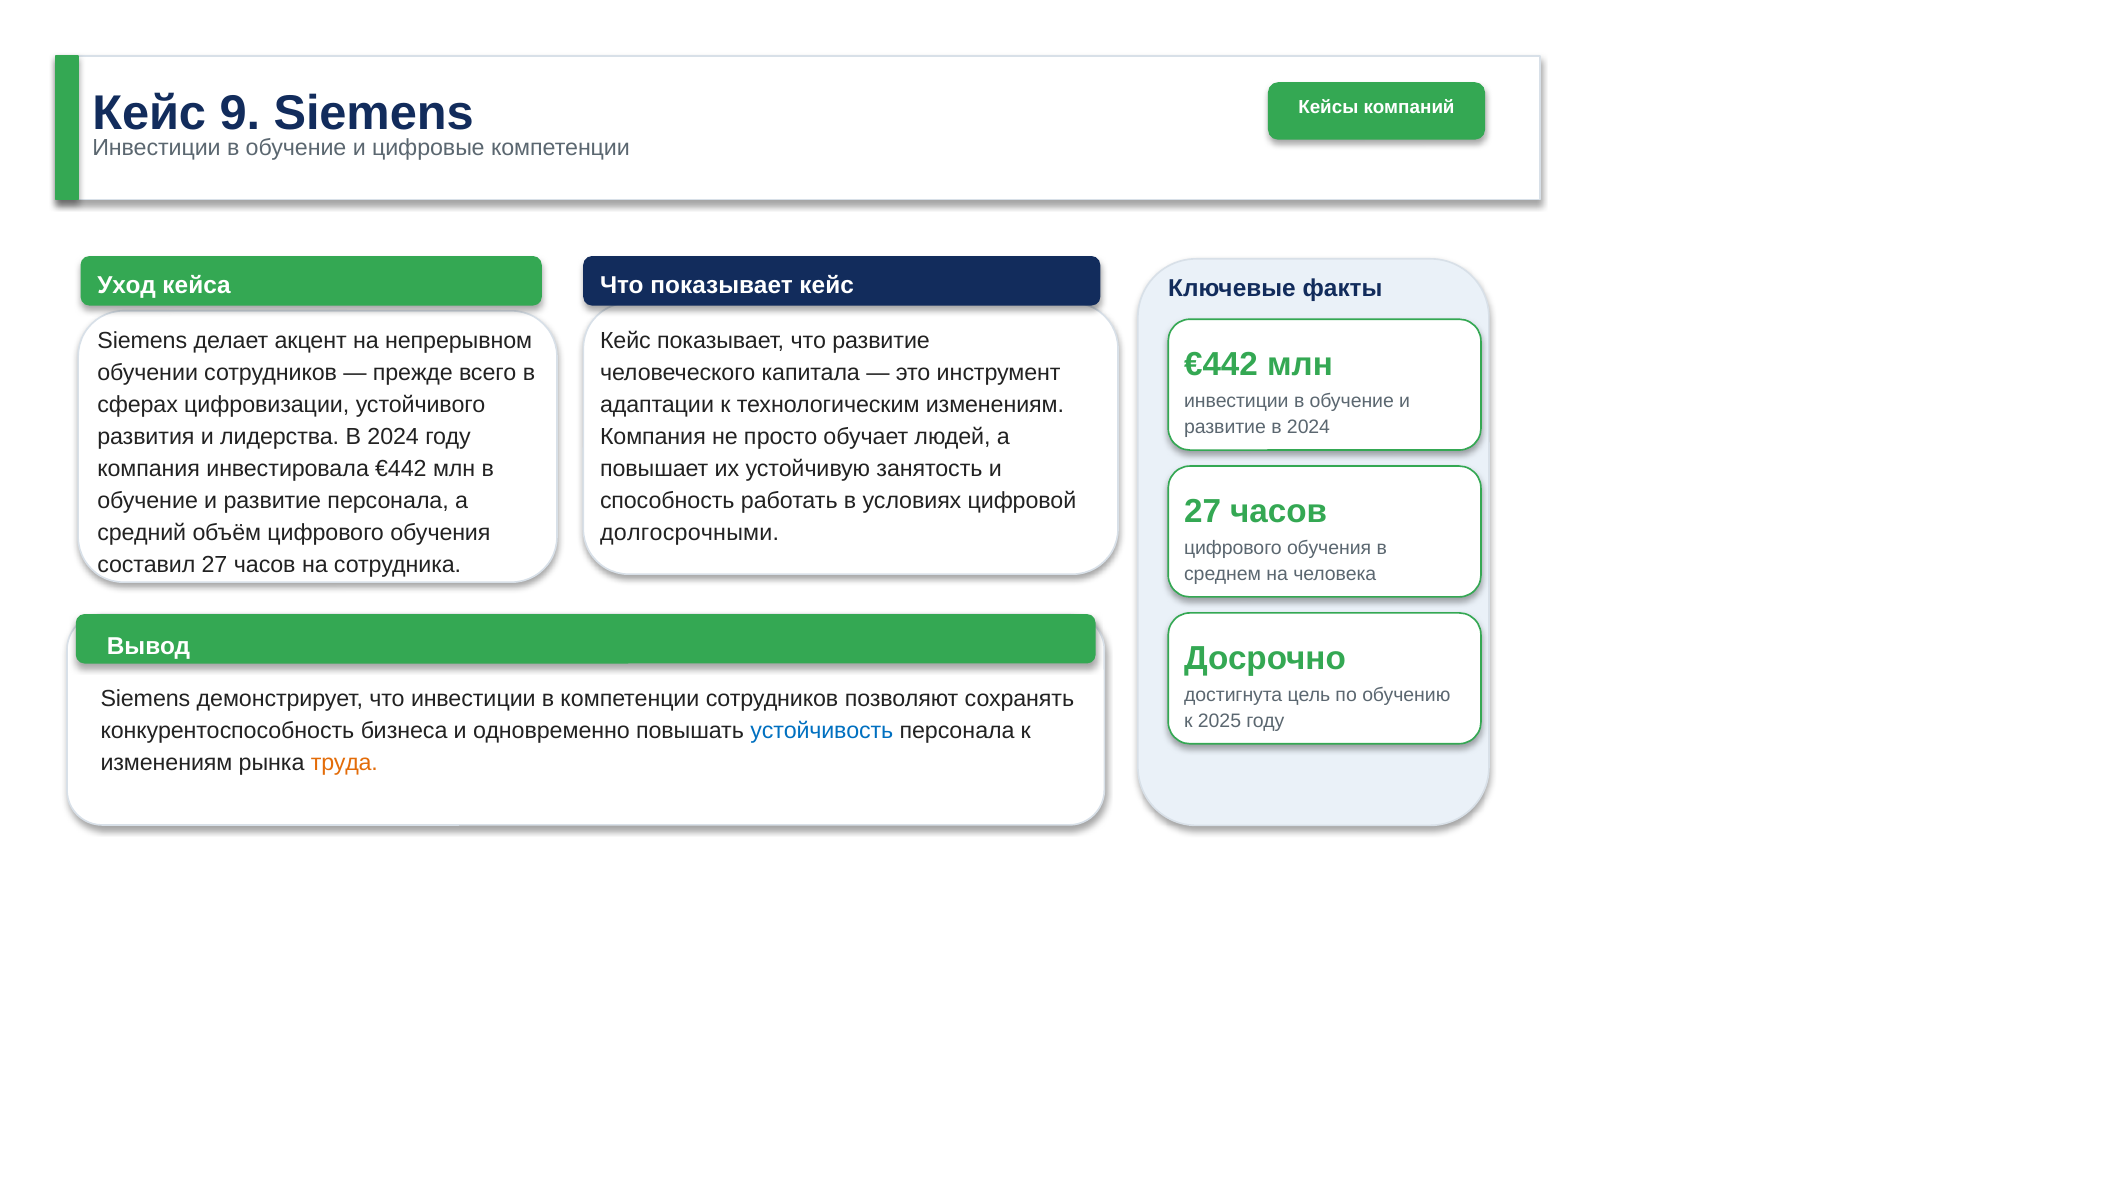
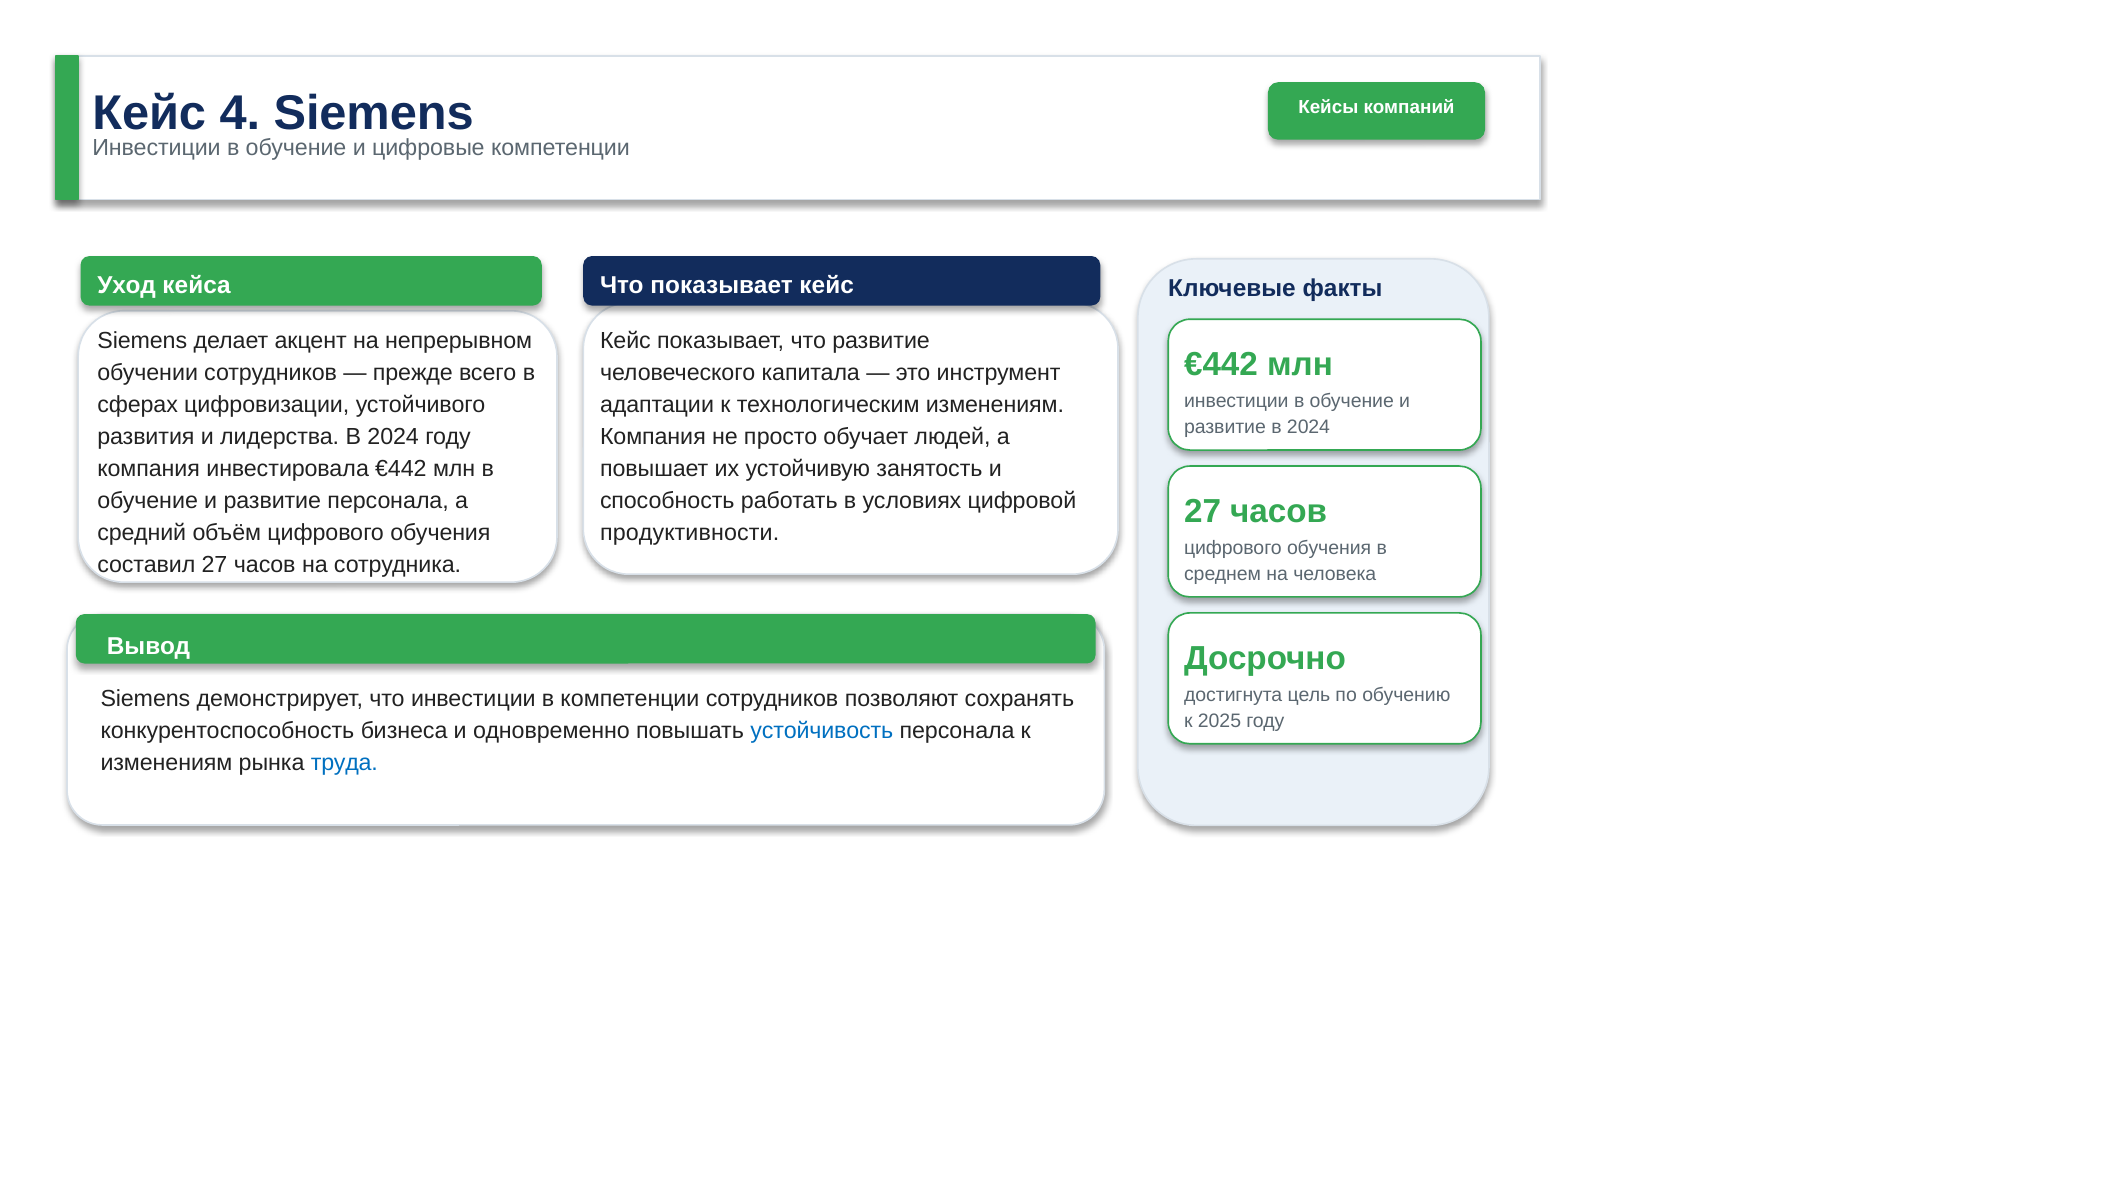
9: 9 -> 4
долгосрочными: долгосрочными -> продуктивности
труда colour: orange -> blue
